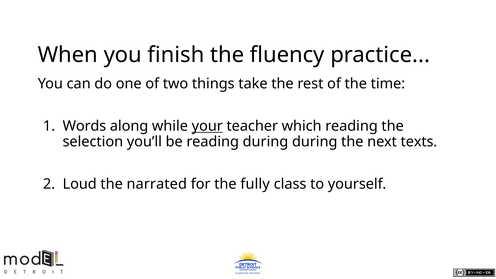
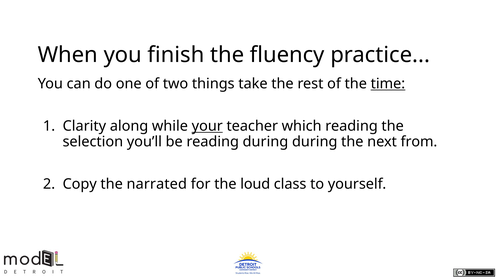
time underline: none -> present
Words: Words -> Clarity
texts: texts -> from
Loud: Loud -> Copy
fully: fully -> loud
